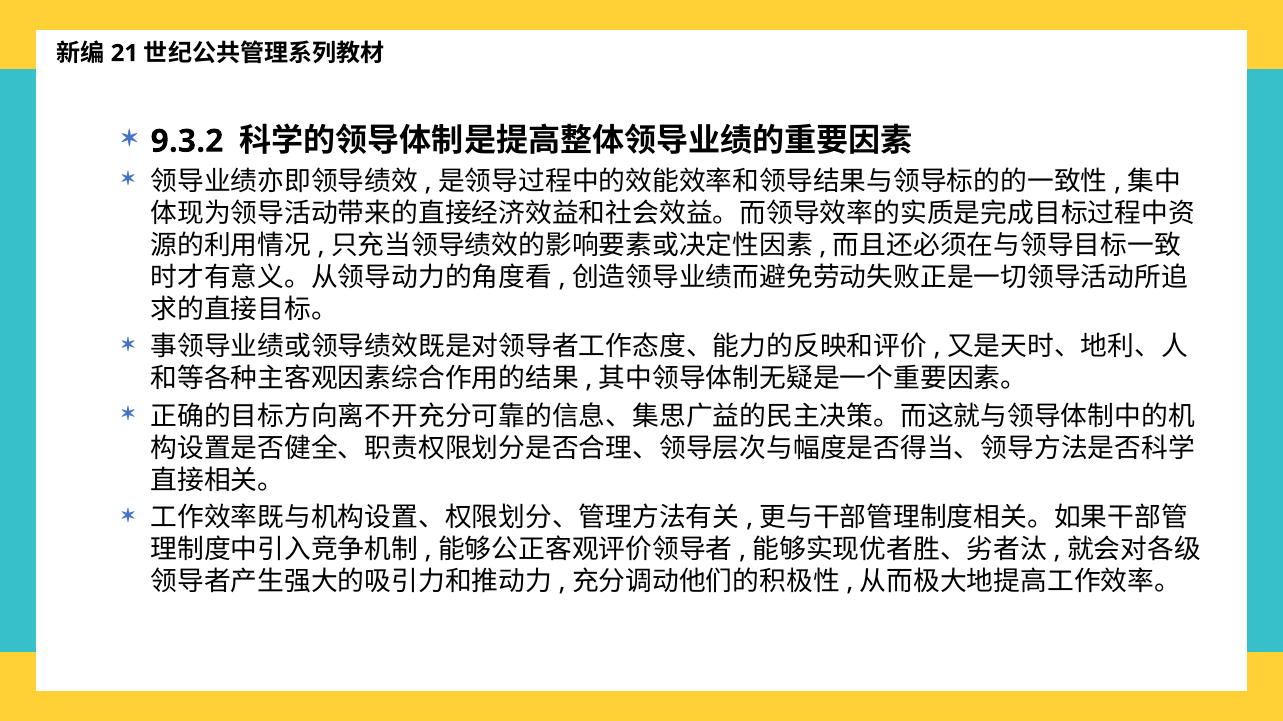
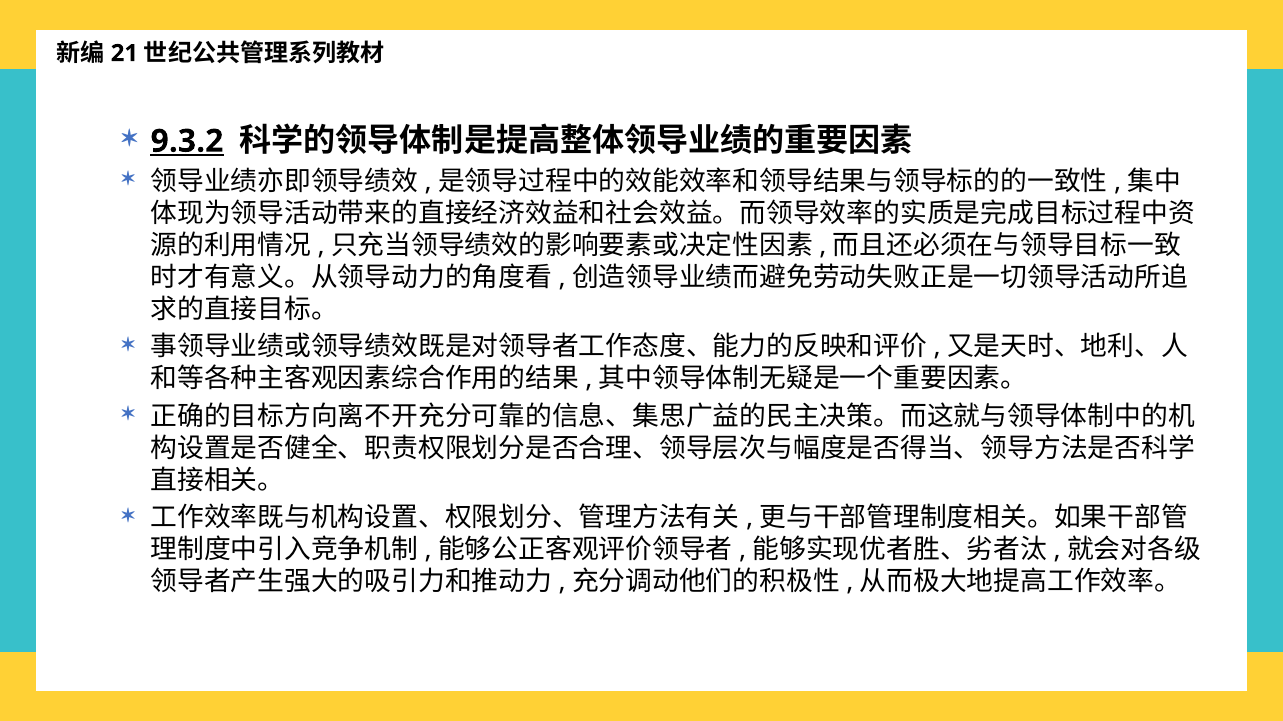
9.3.2 underline: none -> present
